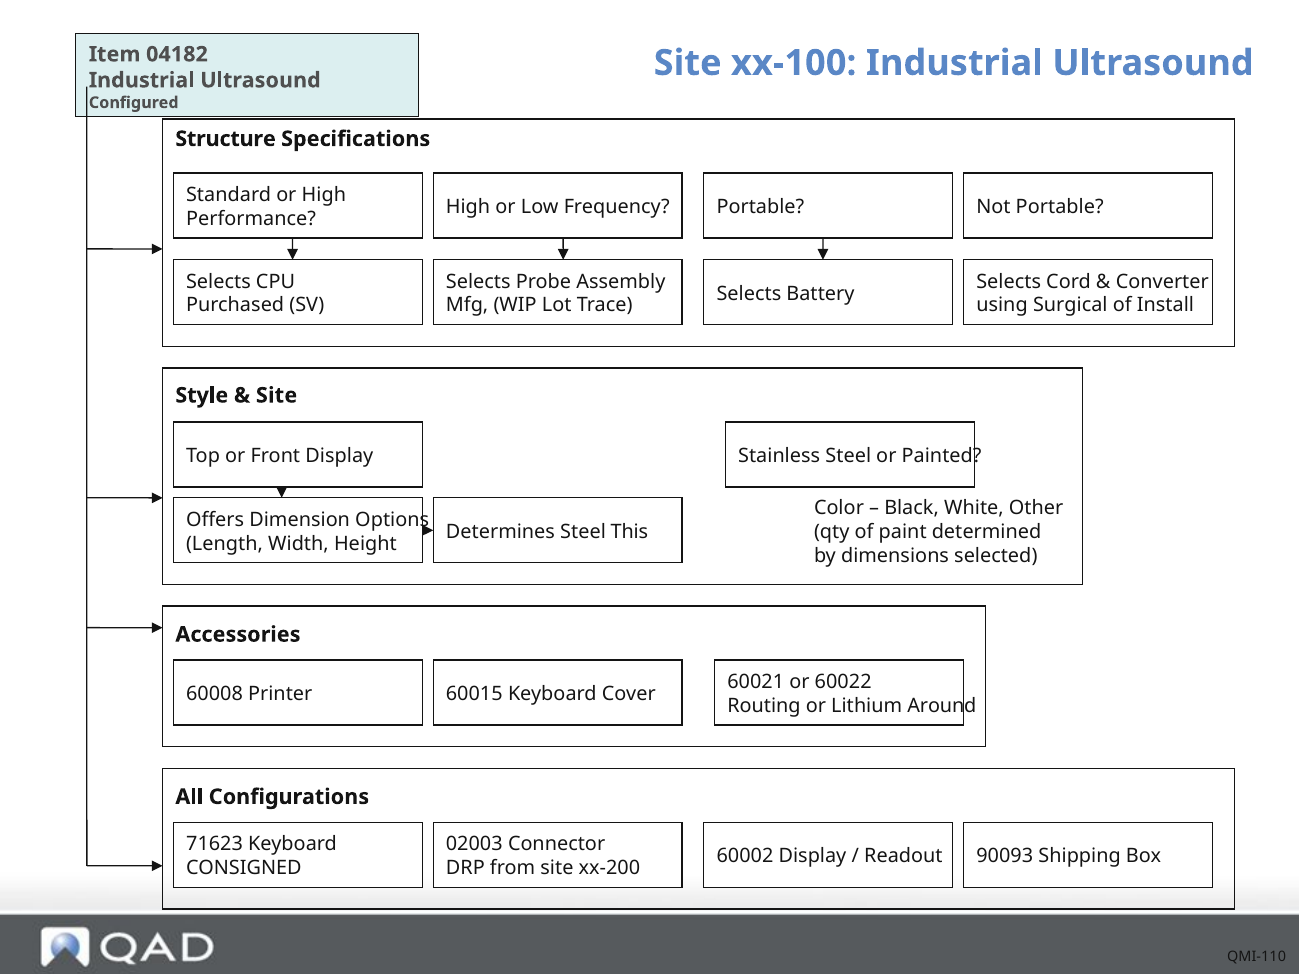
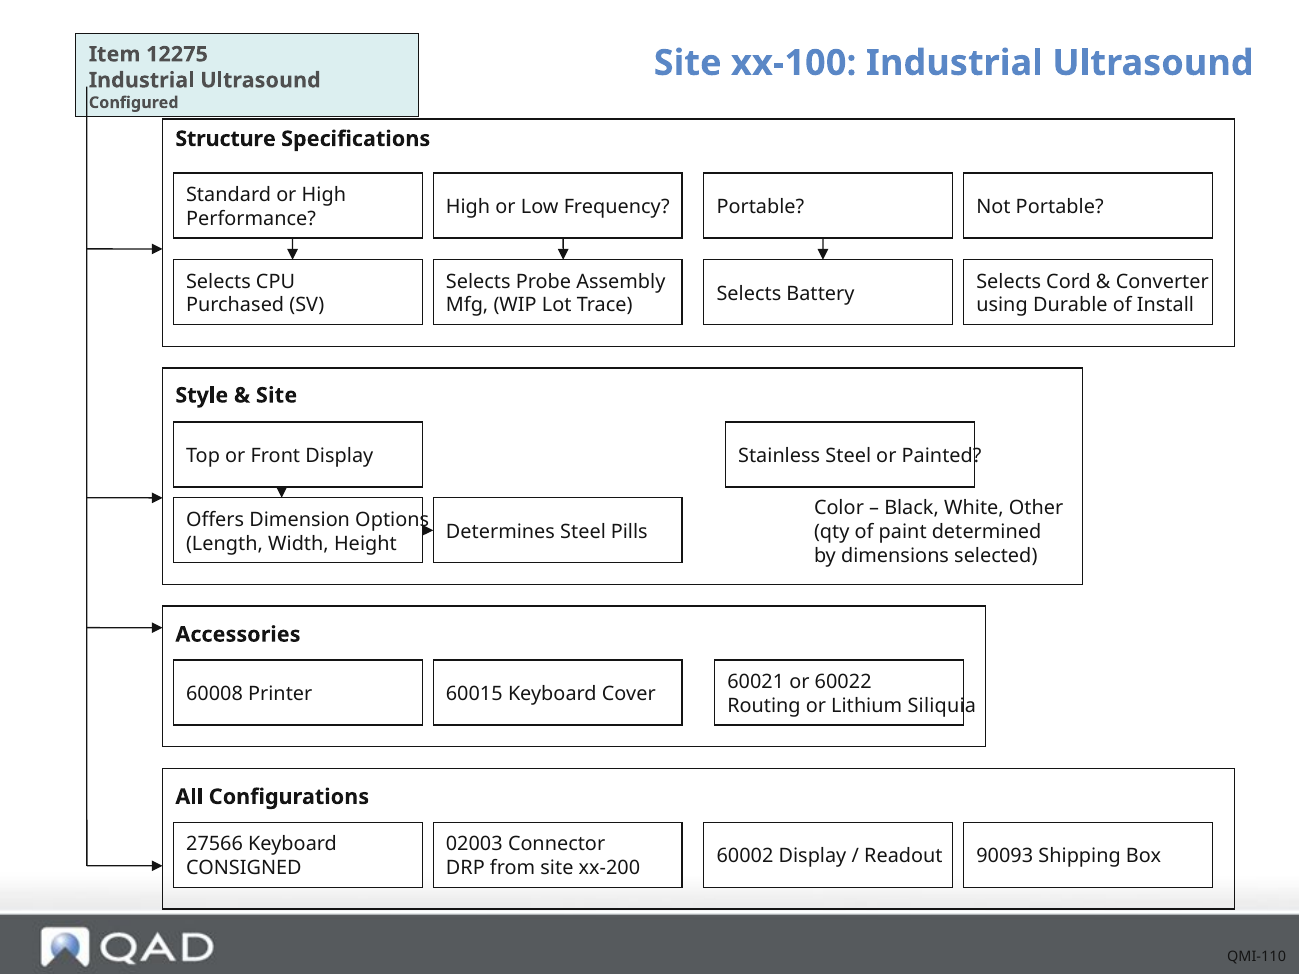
04182: 04182 -> 12275
Surgical: Surgical -> Durable
This: This -> Pills
Around: Around -> Siliquia
71623: 71623 -> 27566
